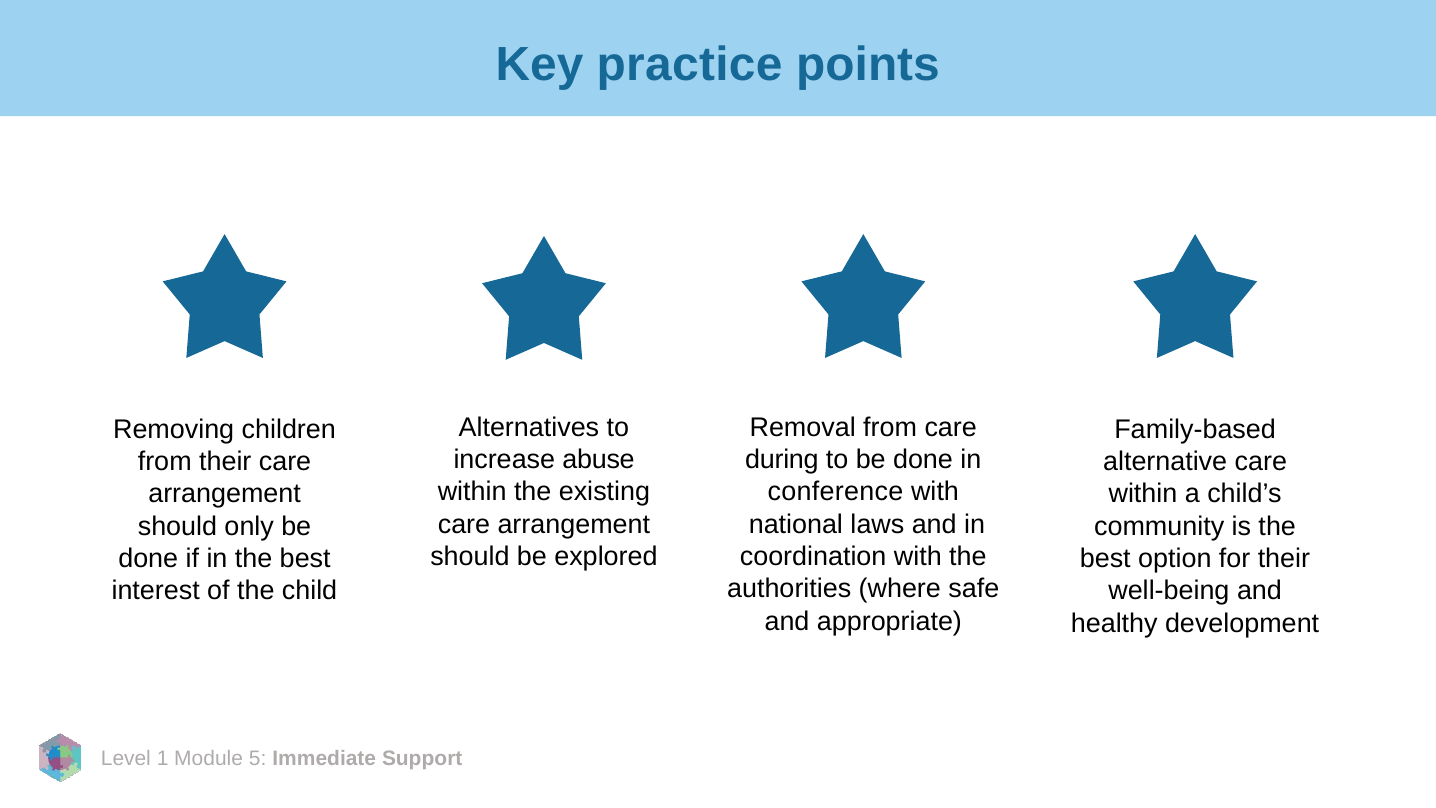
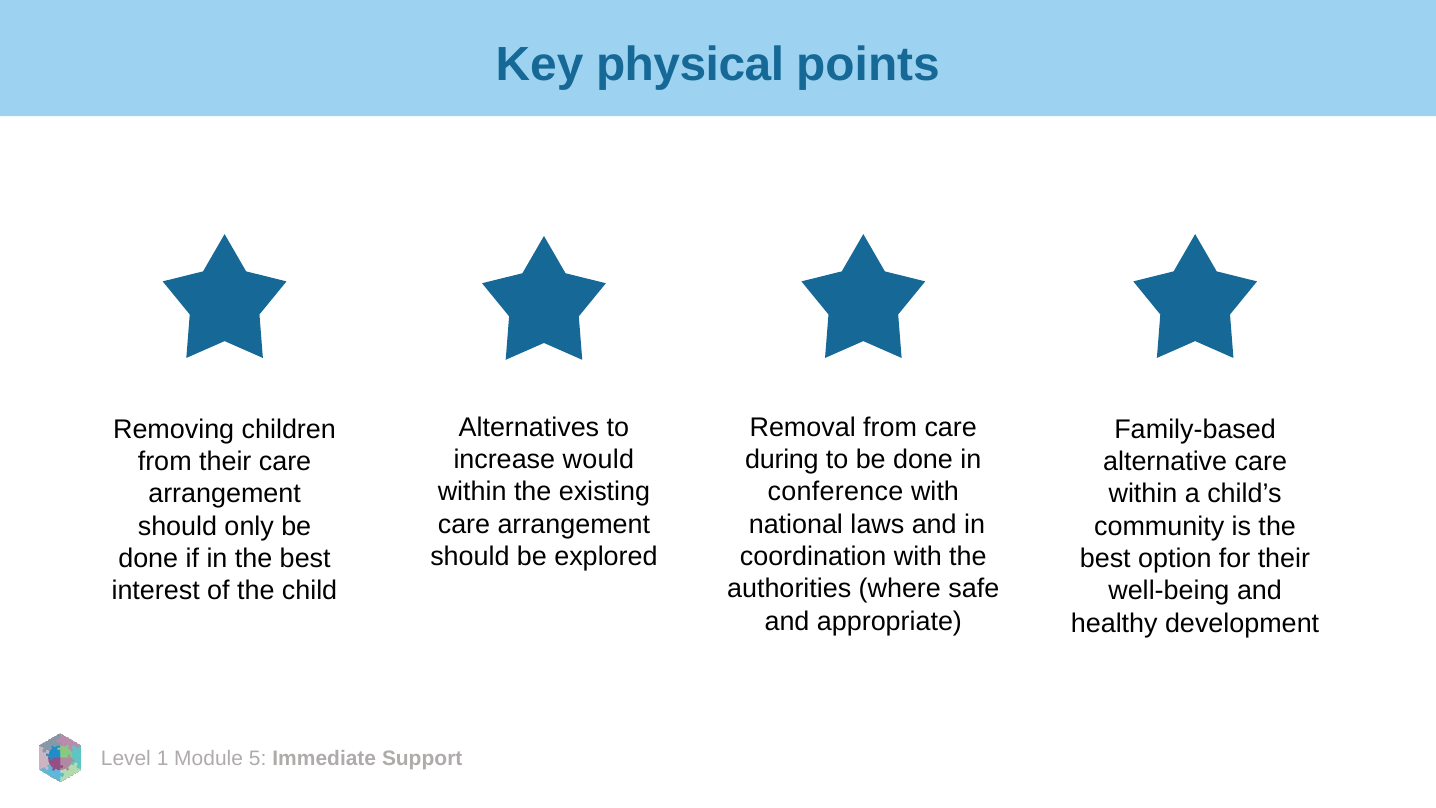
practice: practice -> physical
abuse: abuse -> would
